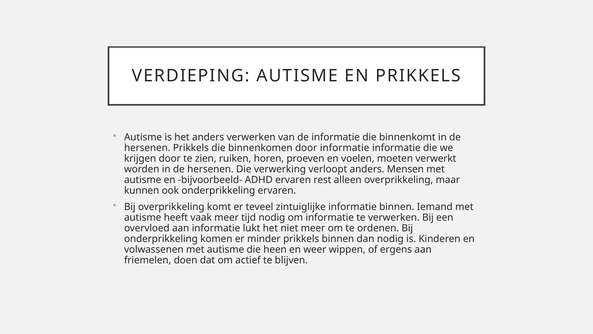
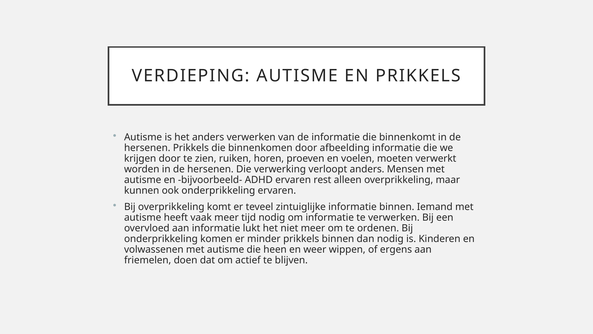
door informatie: informatie -> afbeelding
